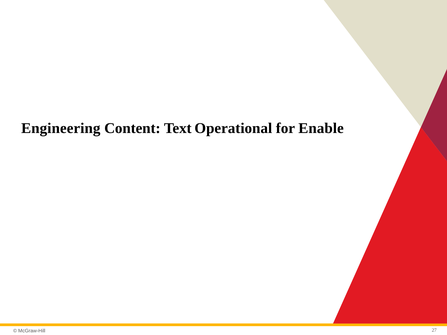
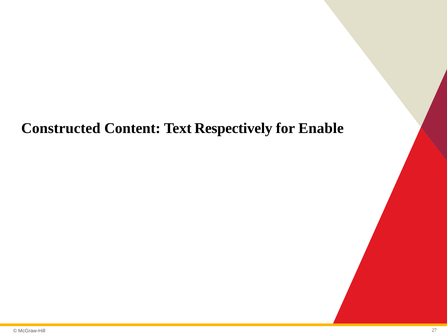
Engineering: Engineering -> Constructed
Operational: Operational -> Respectively
